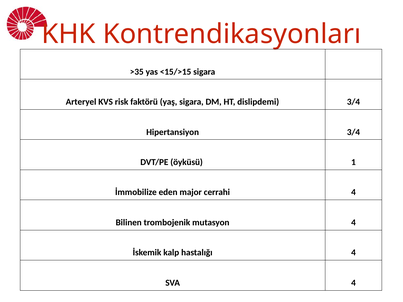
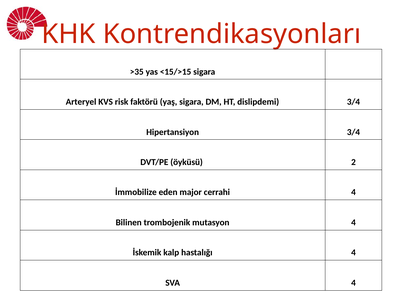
1: 1 -> 2
